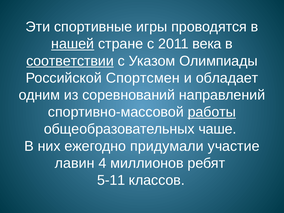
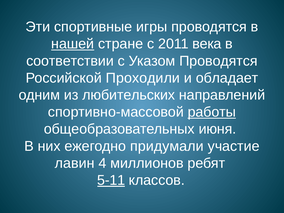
соответствии underline: present -> none
Указом Олимпиады: Олимпиады -> Проводятся
Спортсмен: Спортсмен -> Проходили
соревнований: соревнований -> любительских
чаше: чаше -> июня
5-11 underline: none -> present
